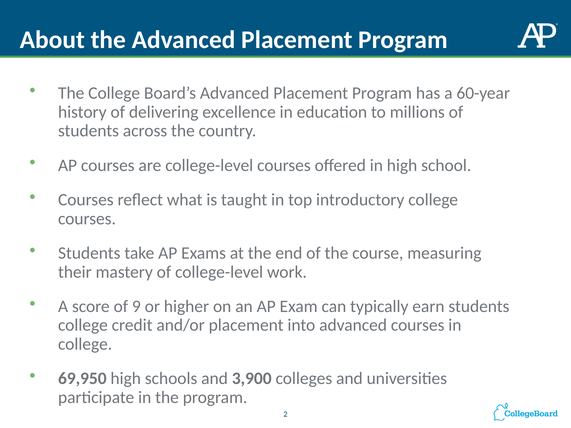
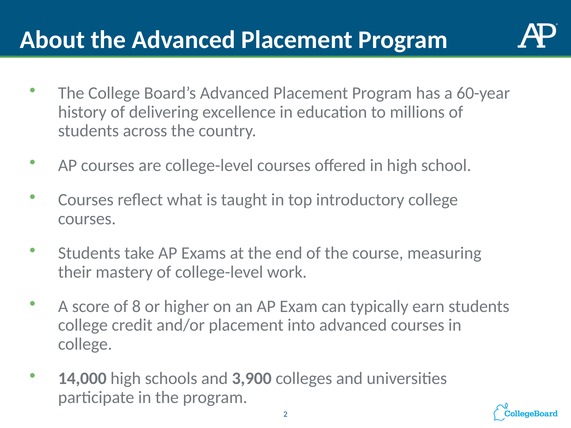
9: 9 -> 8
69,950: 69,950 -> 14,000
